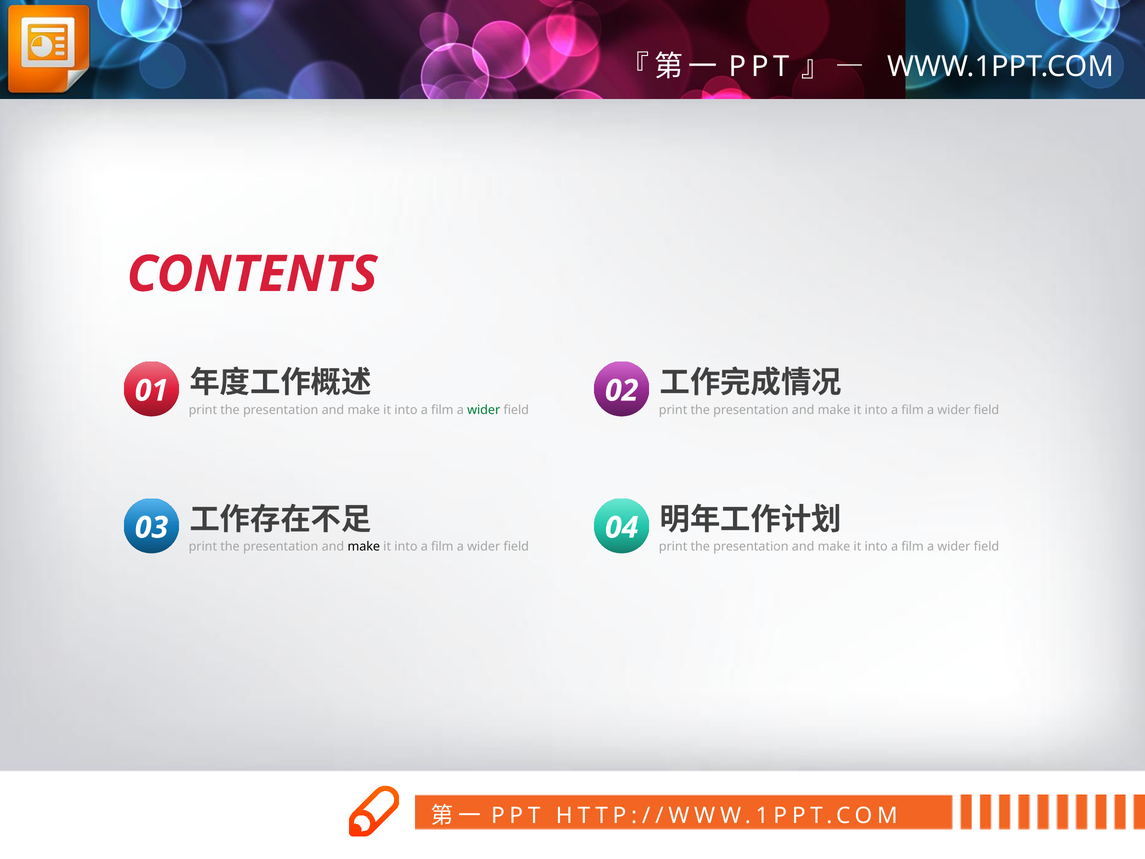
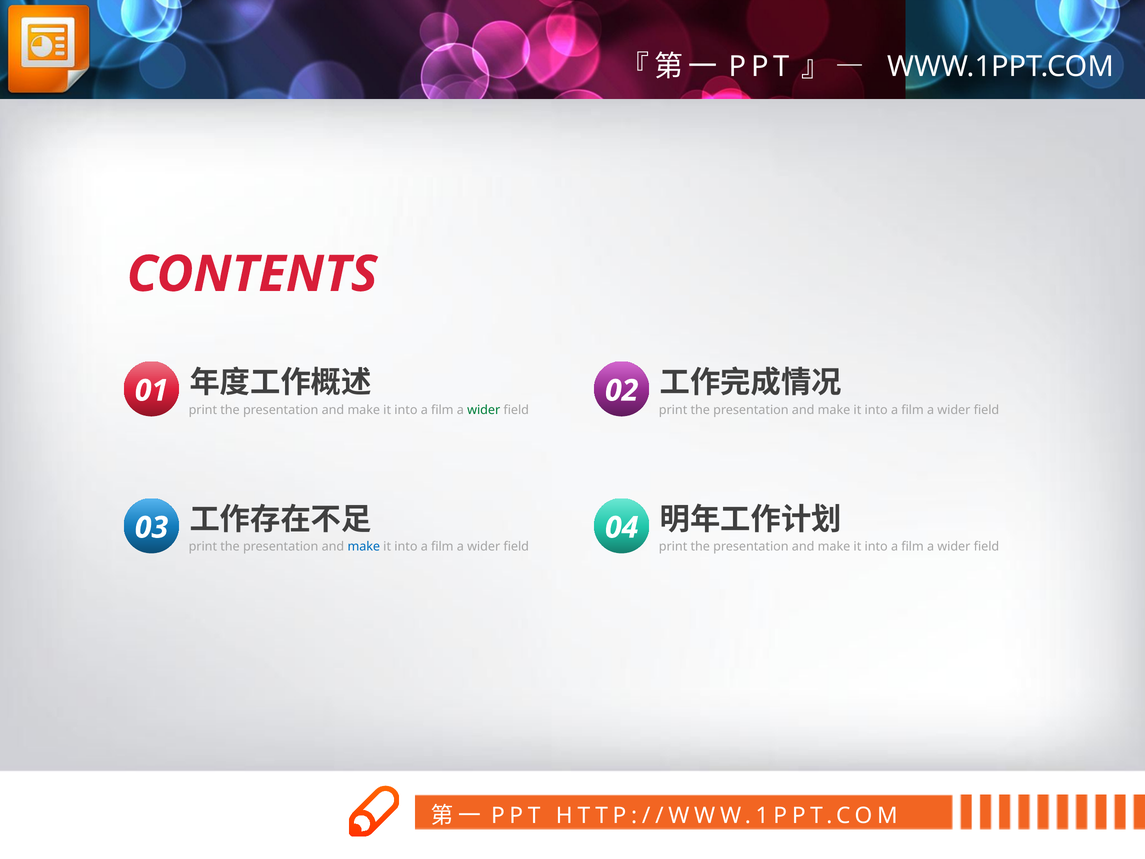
make at (364, 547) colour: black -> blue
